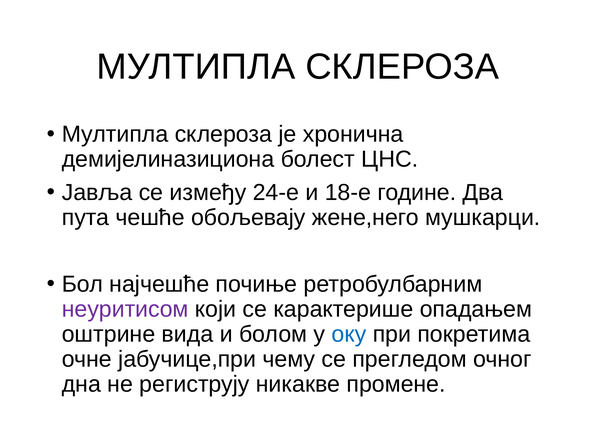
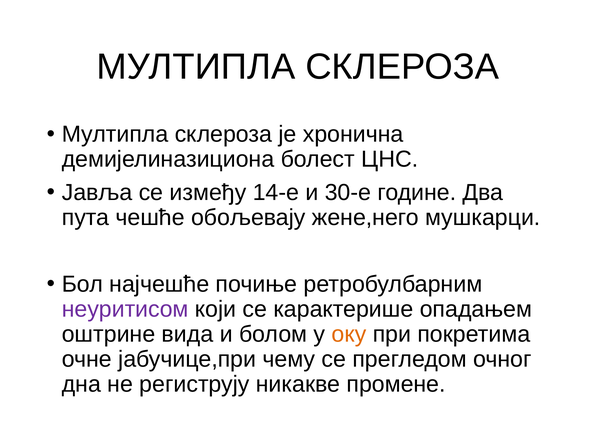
24-е: 24-е -> 14-е
18-е: 18-е -> 30-е
оку colour: blue -> orange
